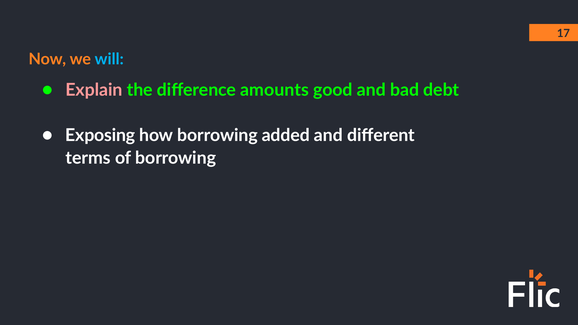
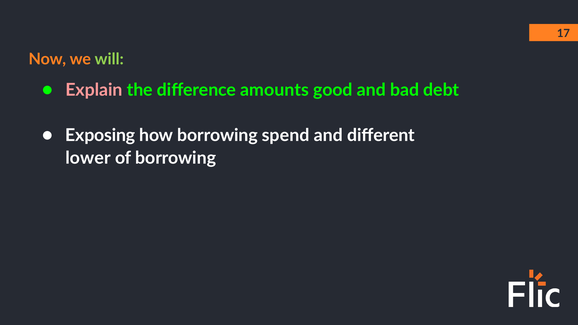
will colour: light blue -> light green
added: added -> spend
terms: terms -> lower
